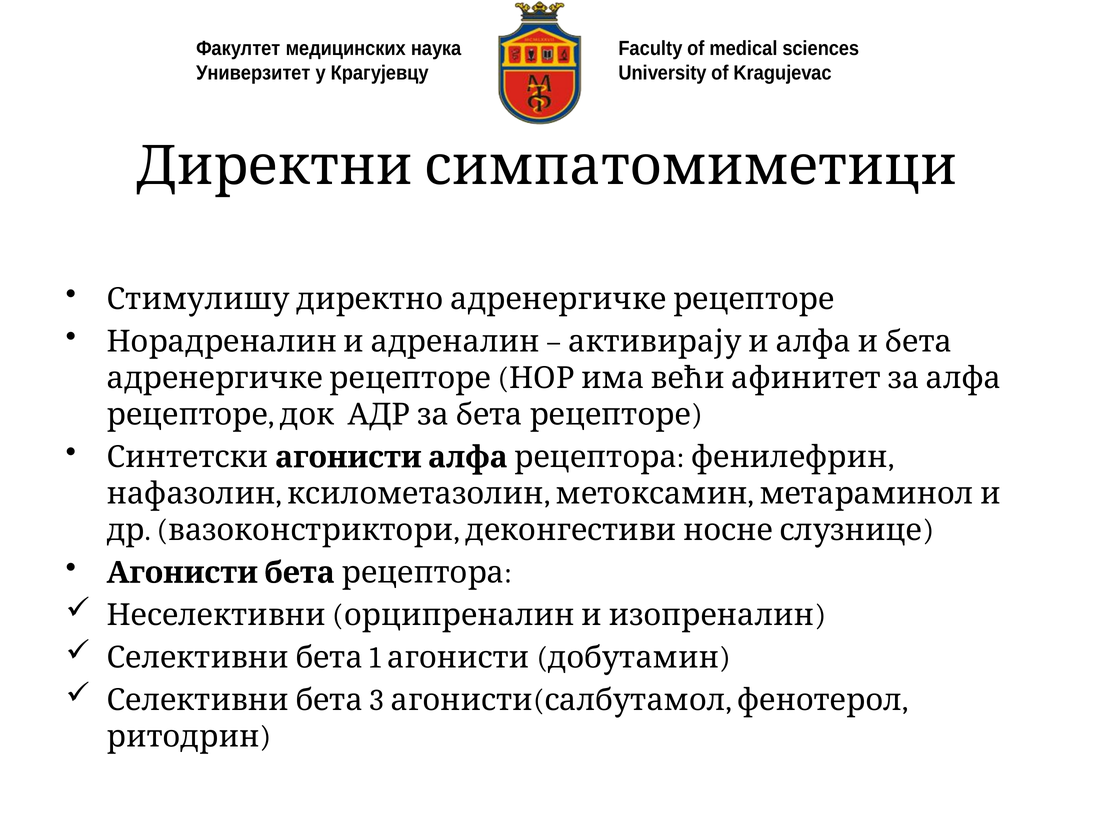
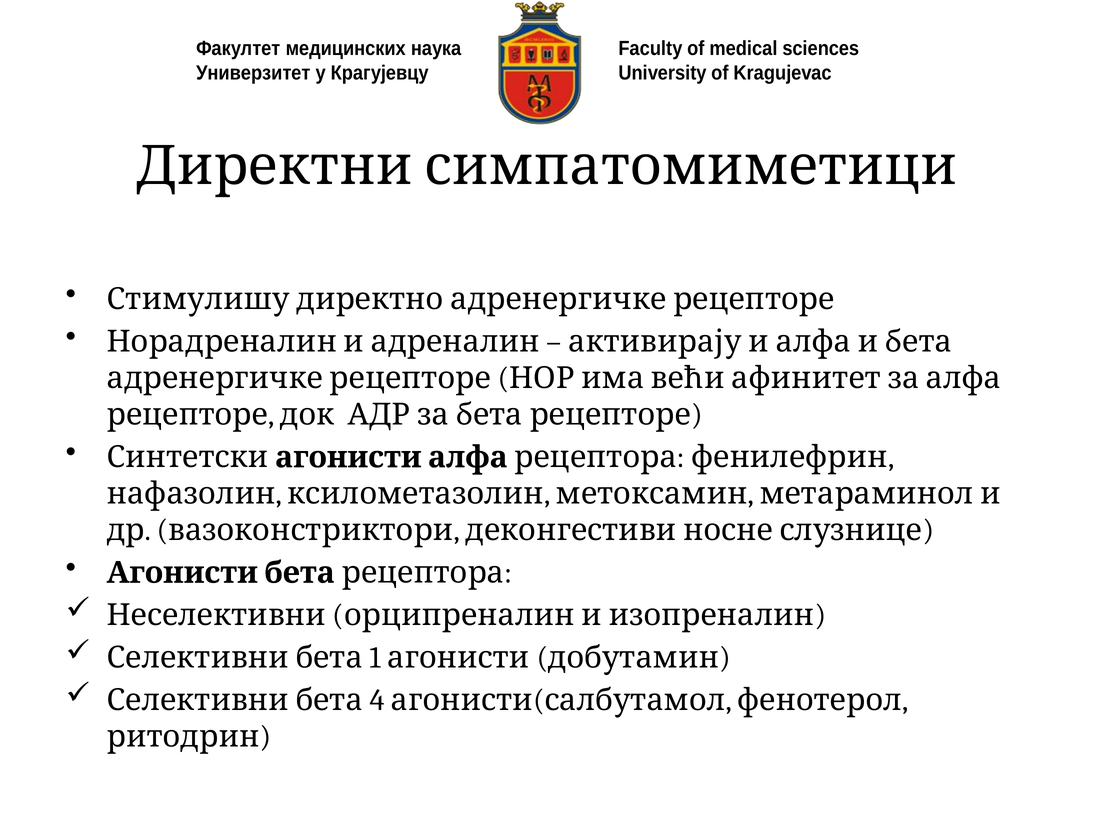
3: 3 -> 4
